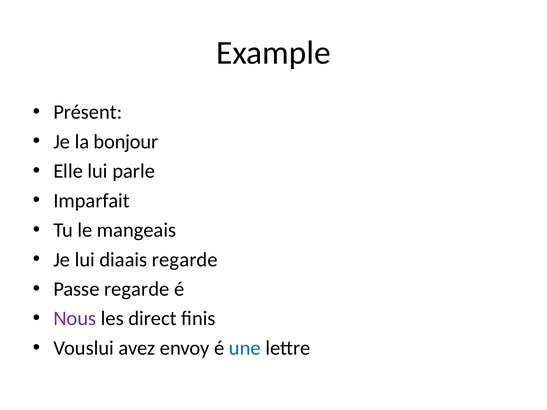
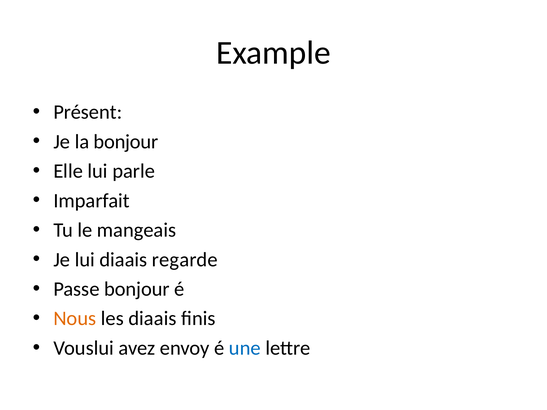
Passe regarde: regarde -> bonjour
Nous colour: purple -> orange
les direct: direct -> diaais
